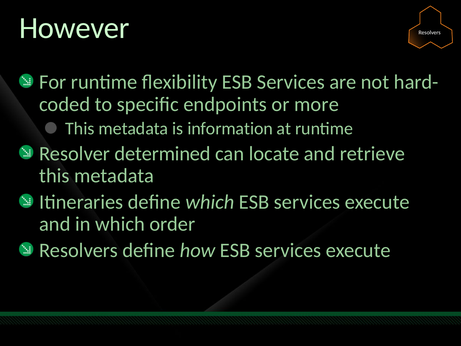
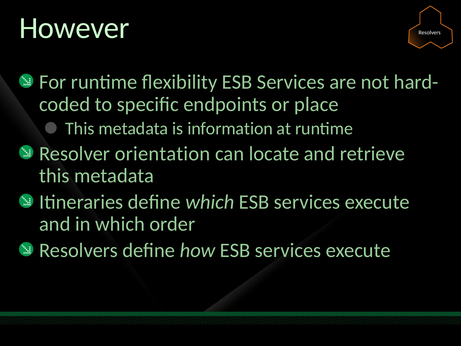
more: more -> place
determined: determined -> orientation
